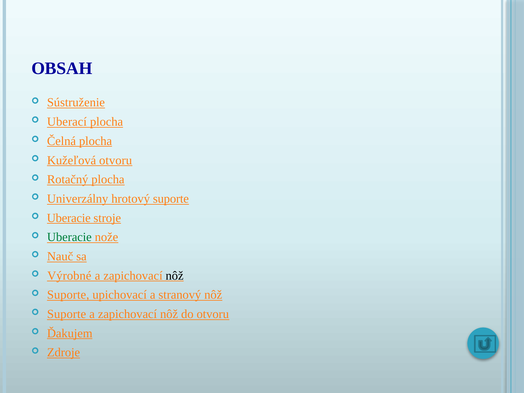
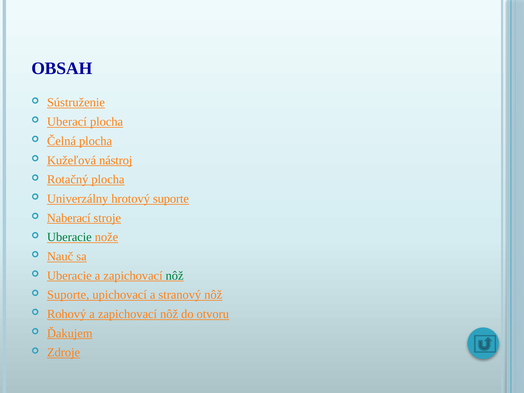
Kužeľová otvoru: otvoru -> nástroj
Uberacie at (69, 218): Uberacie -> Naberací
Výrobné at (69, 276): Výrobné -> Uberacie
nôž at (175, 276) colour: black -> green
Suporte at (67, 314): Suporte -> Rohový
